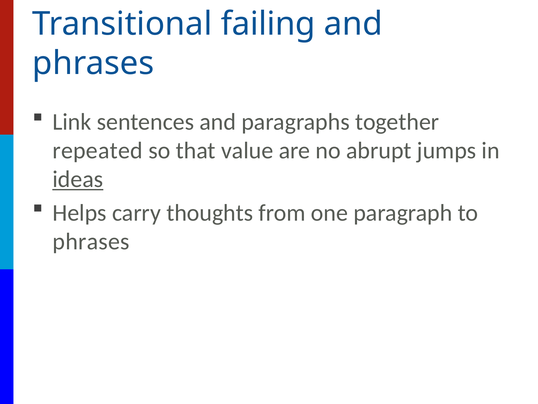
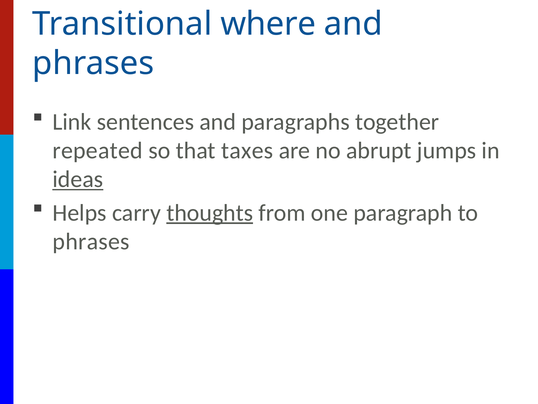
failing: failing -> where
value: value -> taxes
thoughts underline: none -> present
